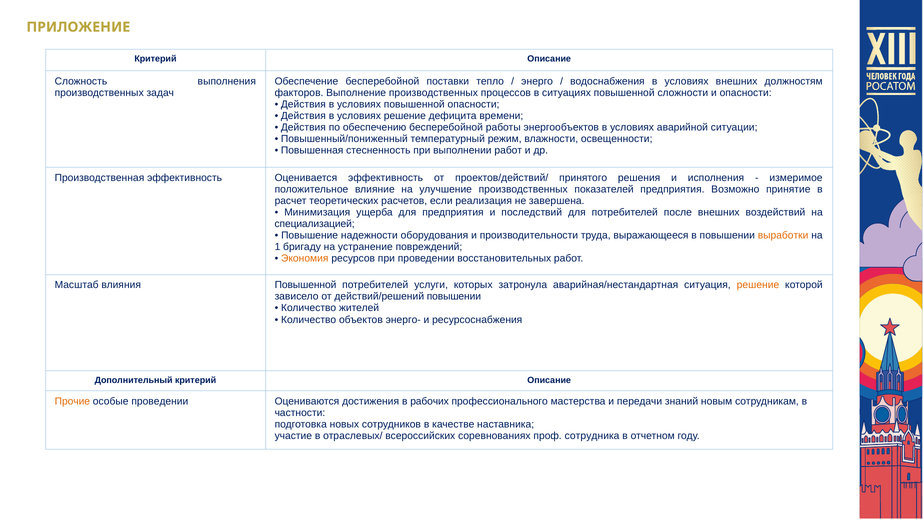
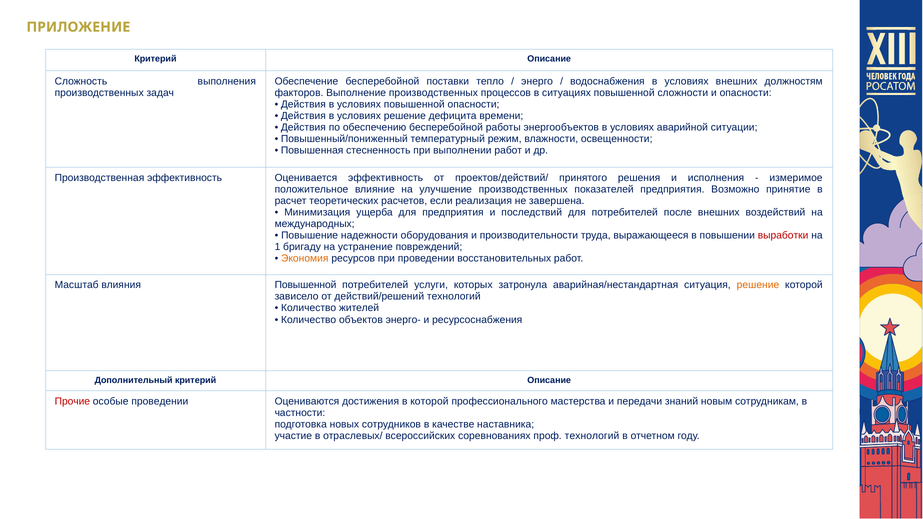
специализацией: специализацией -> международных
выработки colour: orange -> red
действий/решений повышении: повышении -> технологий
Прочие colour: orange -> red
в рабочих: рабочих -> которой
проф сотрудника: сотрудника -> технологий
